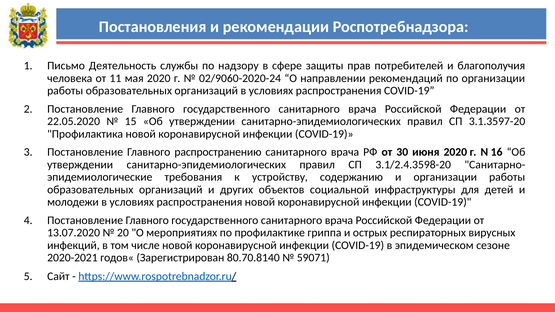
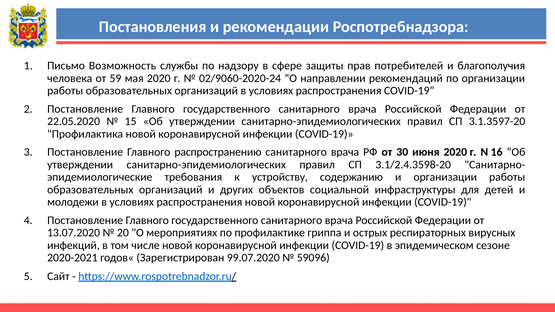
Деятельность: Деятельность -> Возможность
11: 11 -> 59
80.70.8140: 80.70.8140 -> 99.07.2020
59071: 59071 -> 59096
